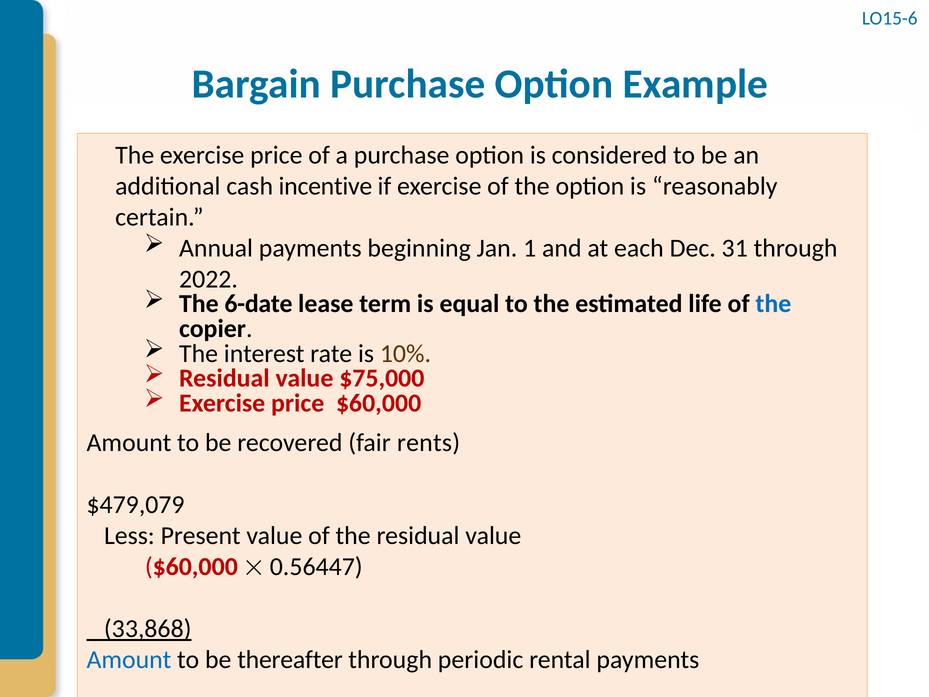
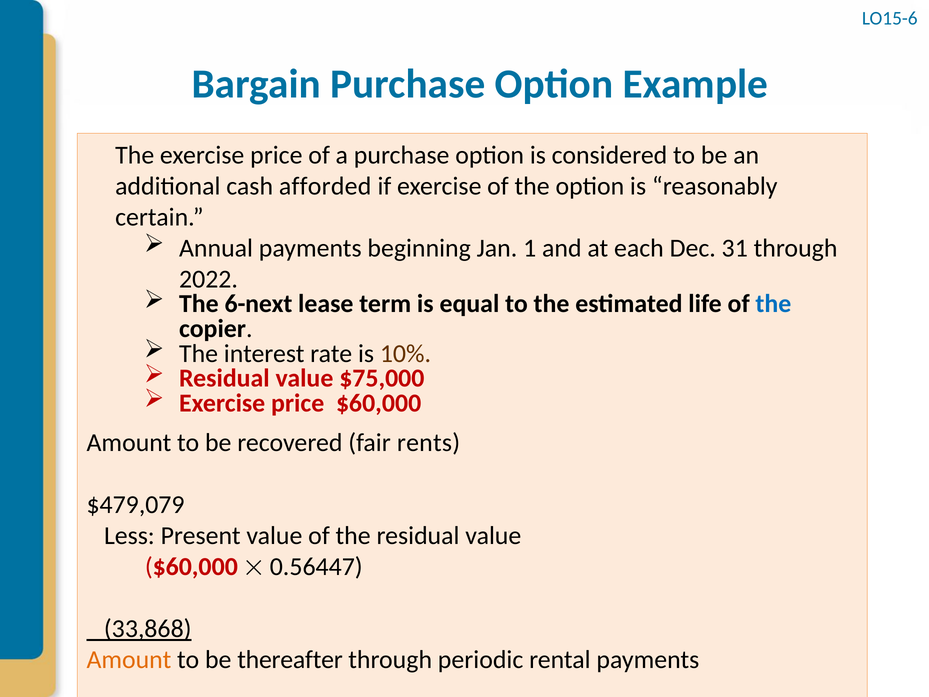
incentive: incentive -> afforded
6-date: 6-date -> 6-next
Amount at (129, 660) colour: blue -> orange
